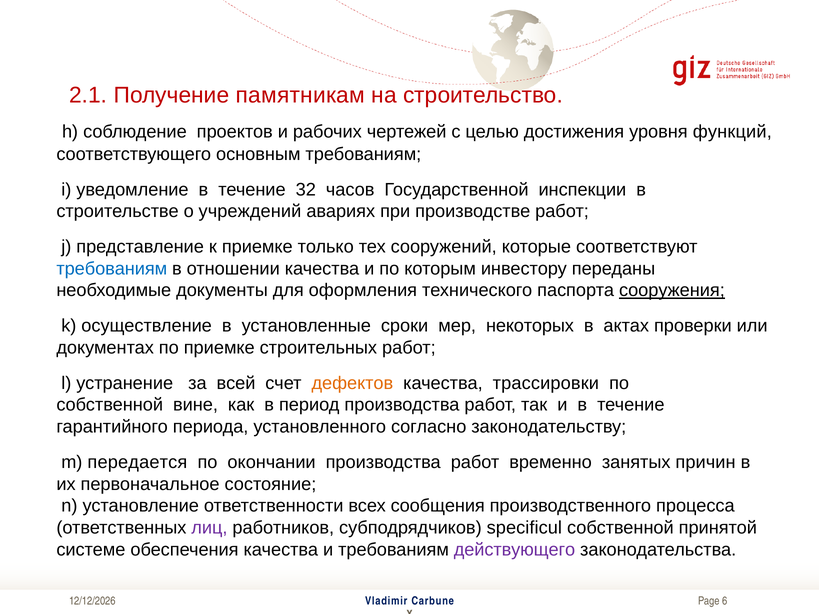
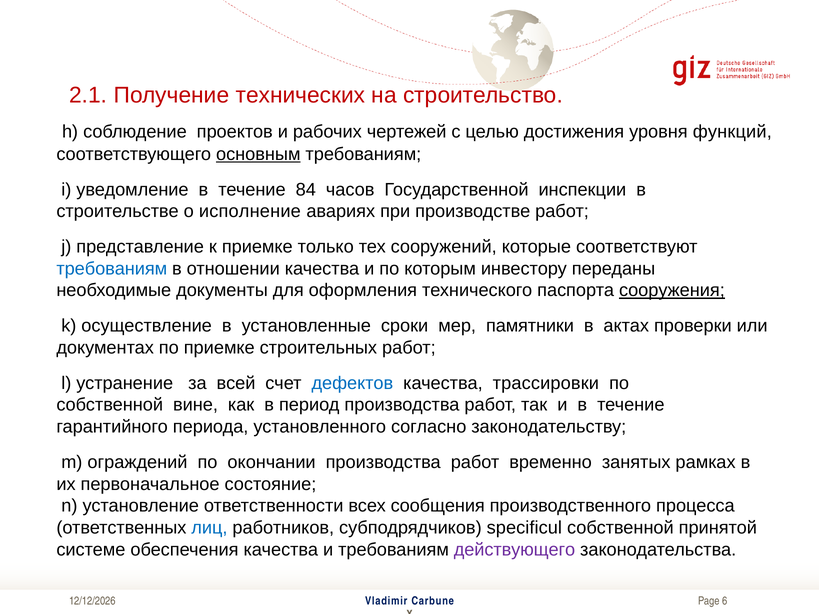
памятникам: памятникам -> технических
основным underline: none -> present
32: 32 -> 84
учреждений: учреждений -> исполнение
некоторых: некоторых -> памятники
дефектов colour: orange -> blue
передается: передается -> ограждений
причин: причин -> рамках
лиц colour: purple -> blue
